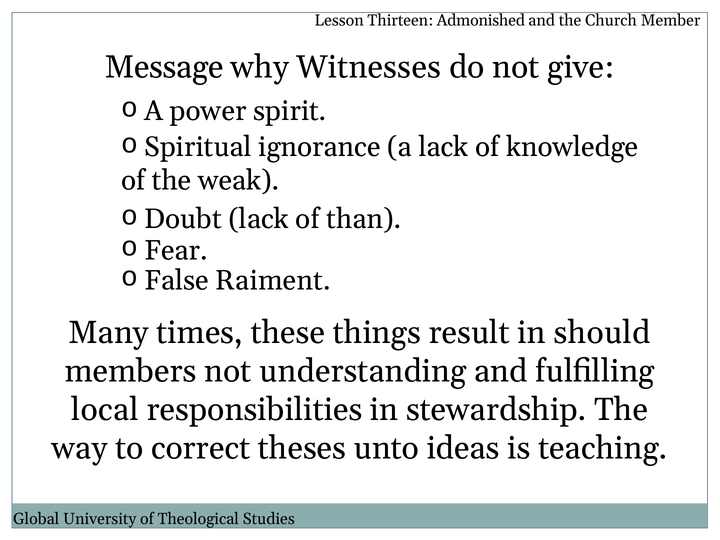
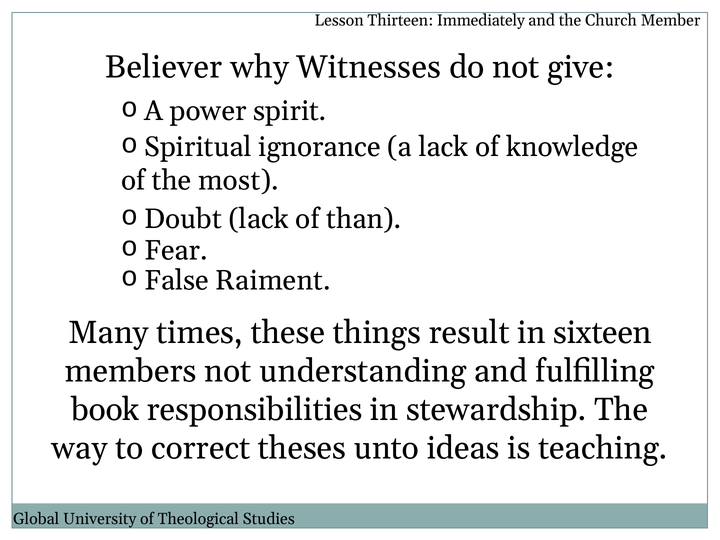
Admonished: Admonished -> Immediately
Message: Message -> Believer
weak: weak -> most
should: should -> sixteen
local: local -> book
